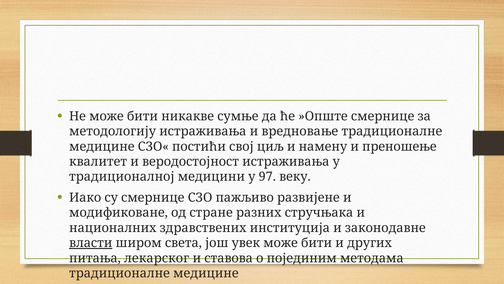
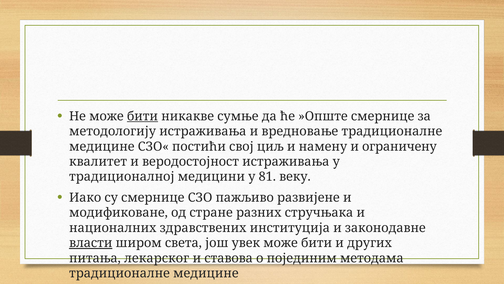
бити at (142, 116) underline: none -> present
преношење: преношење -> ограничену
97: 97 -> 81
